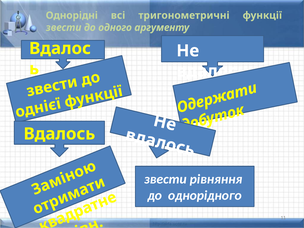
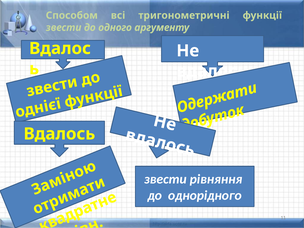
Однорідні: Однорідні -> Способом
